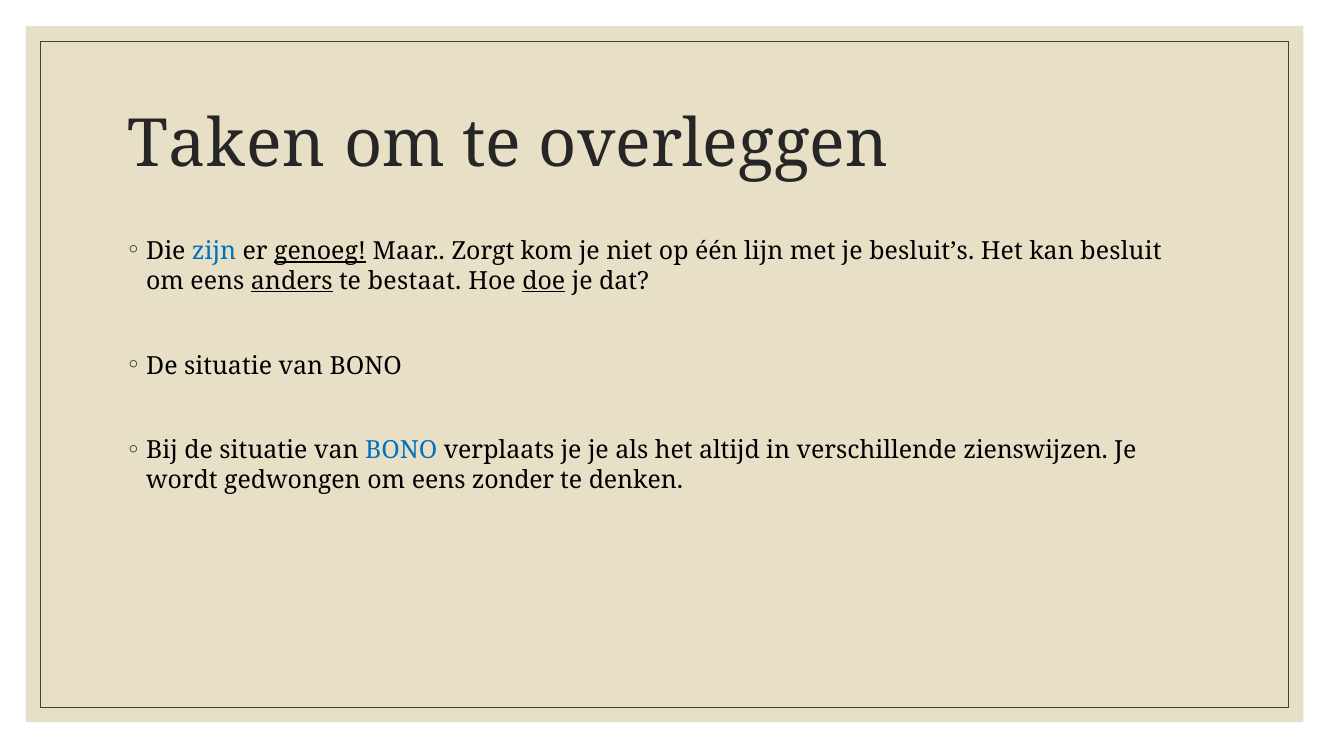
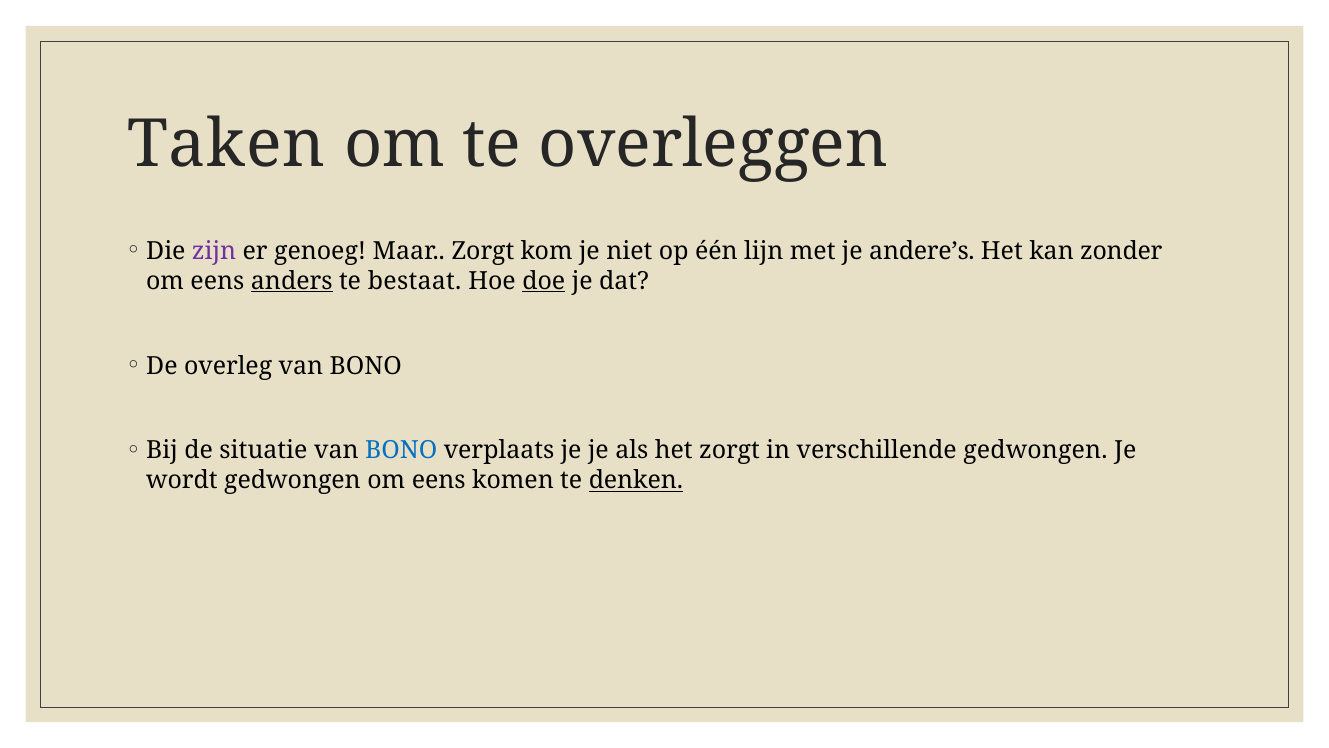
zijn colour: blue -> purple
genoeg underline: present -> none
besluit’s: besluit’s -> andere’s
besluit: besluit -> zonder
situatie at (228, 366): situatie -> overleg
het altijd: altijd -> zorgt
verschillende zienswijzen: zienswijzen -> gedwongen
zonder: zonder -> komen
denken underline: none -> present
